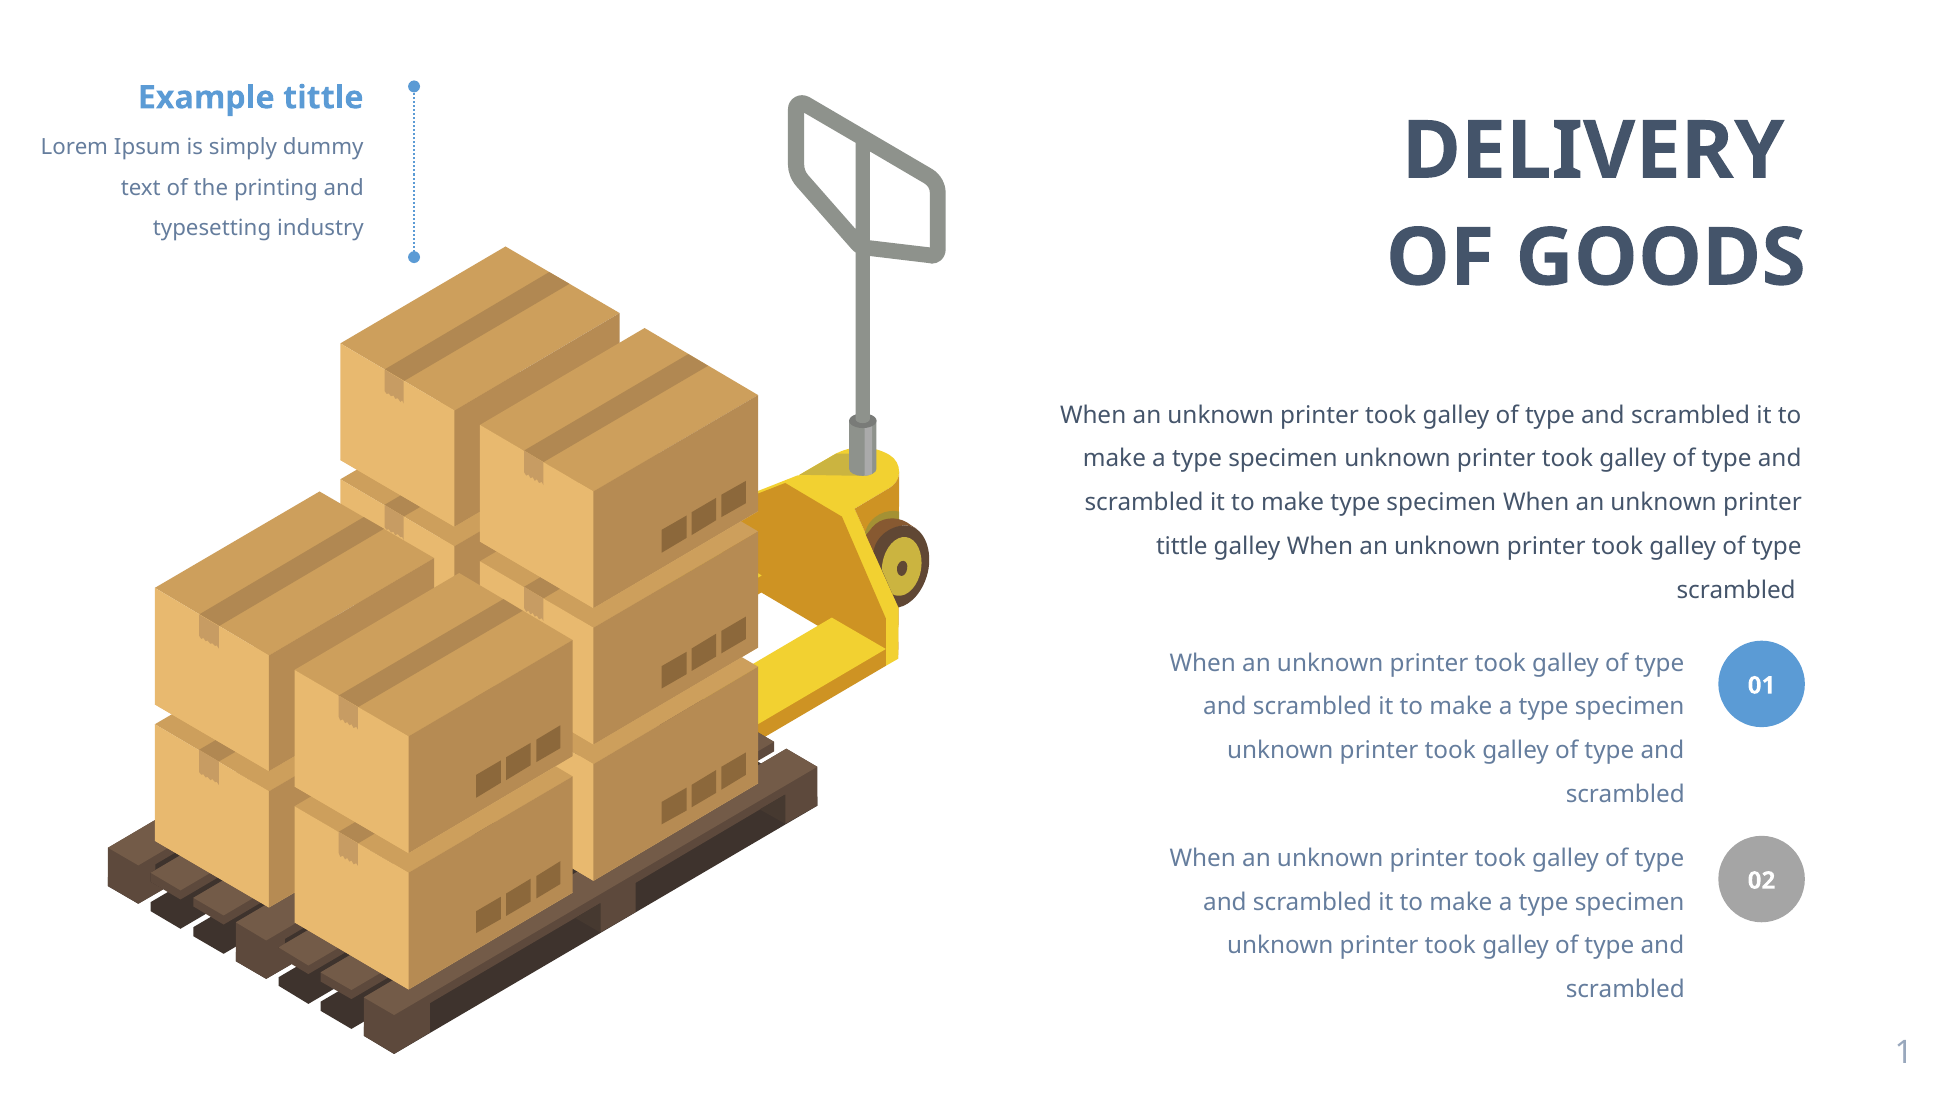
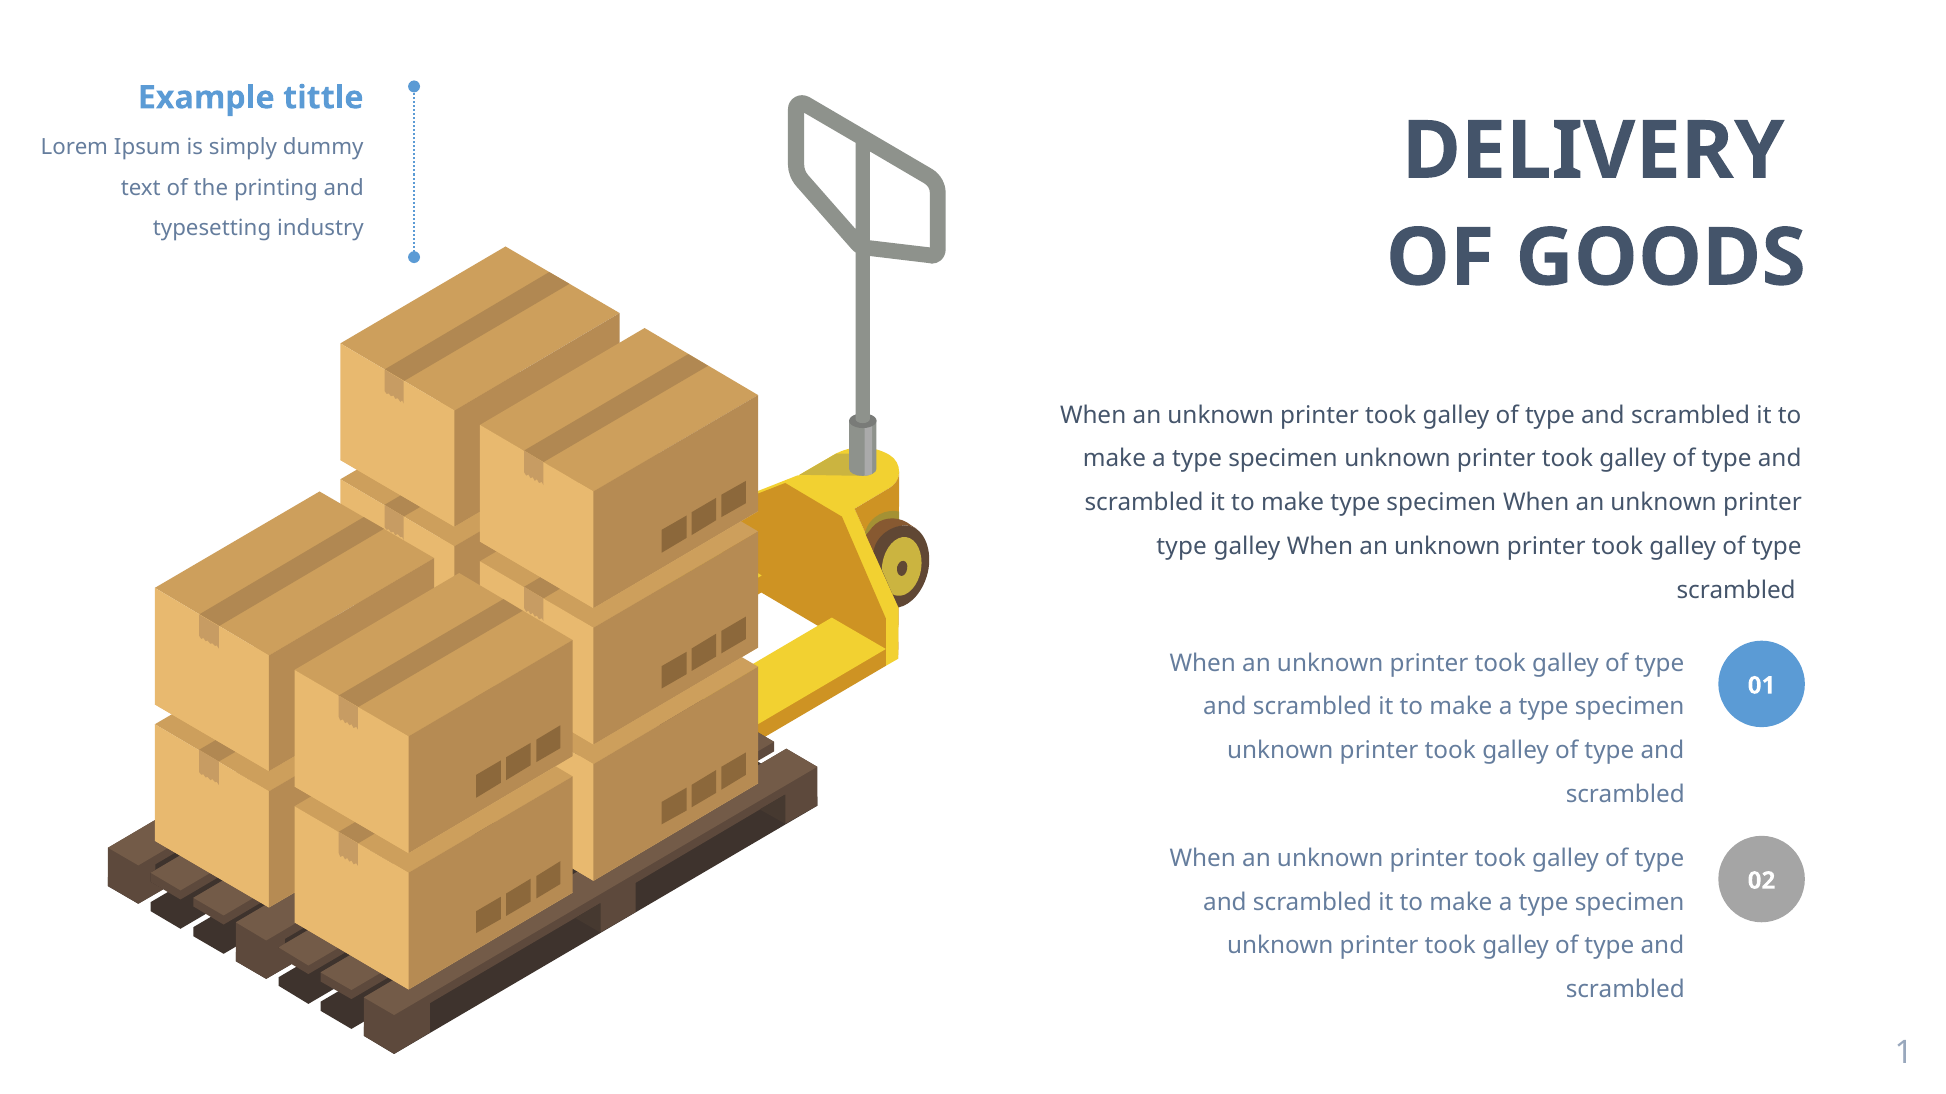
tittle at (1182, 547): tittle -> type
